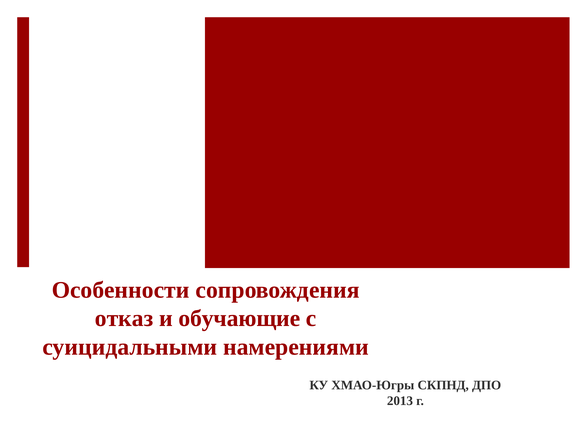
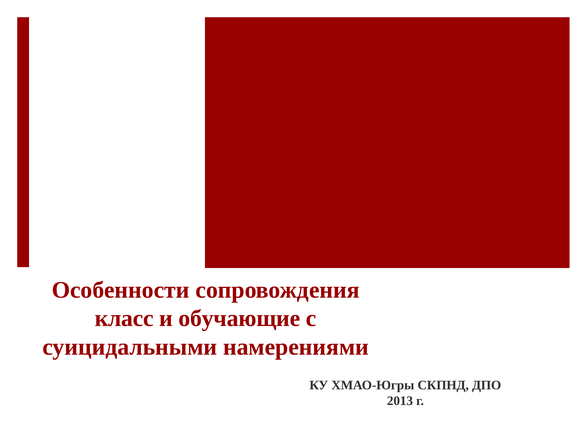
отказ: отказ -> класс
